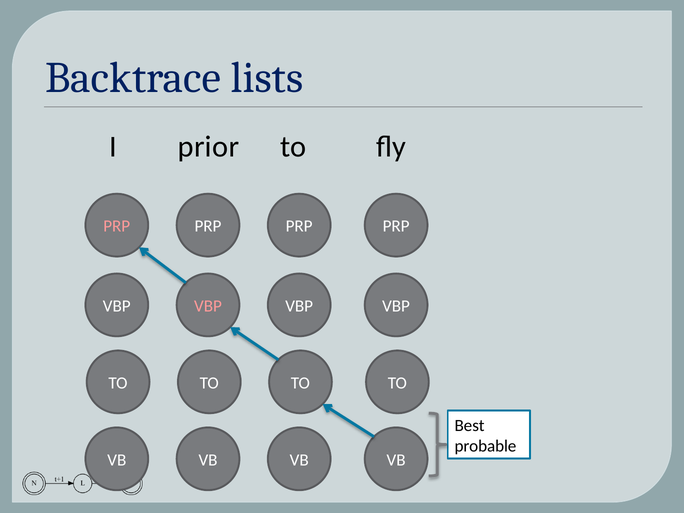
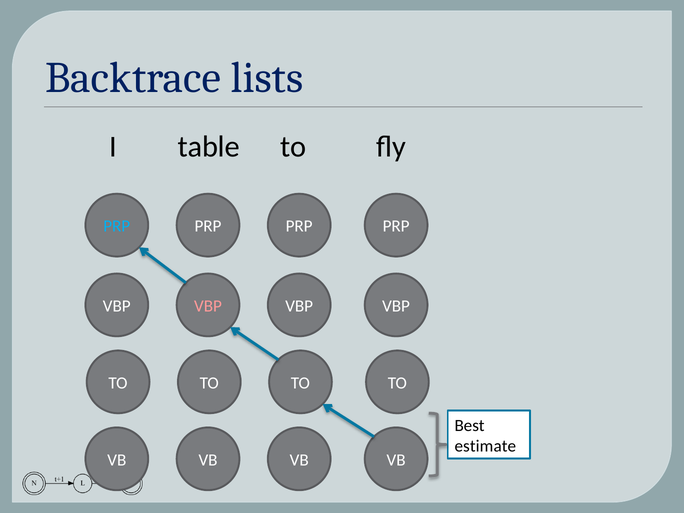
prior: prior -> table
PRP at (117, 226) colour: pink -> light blue
probable: probable -> estimate
